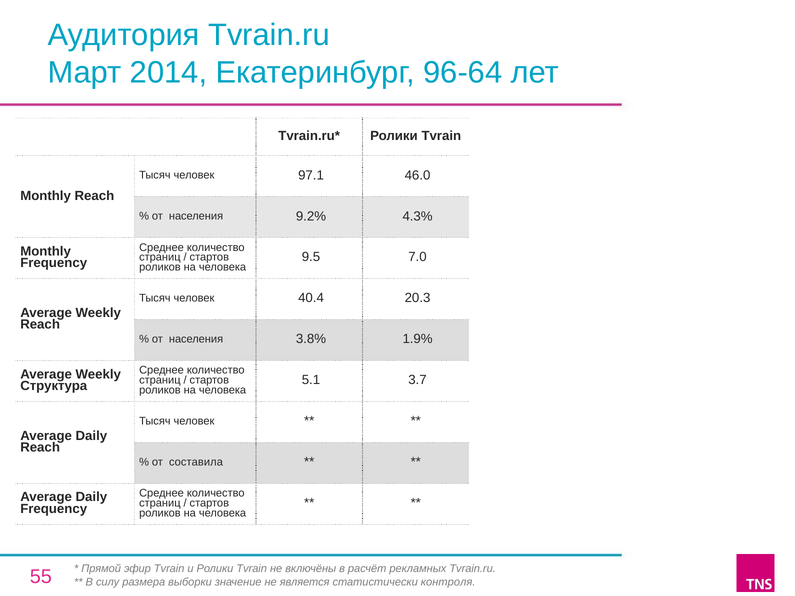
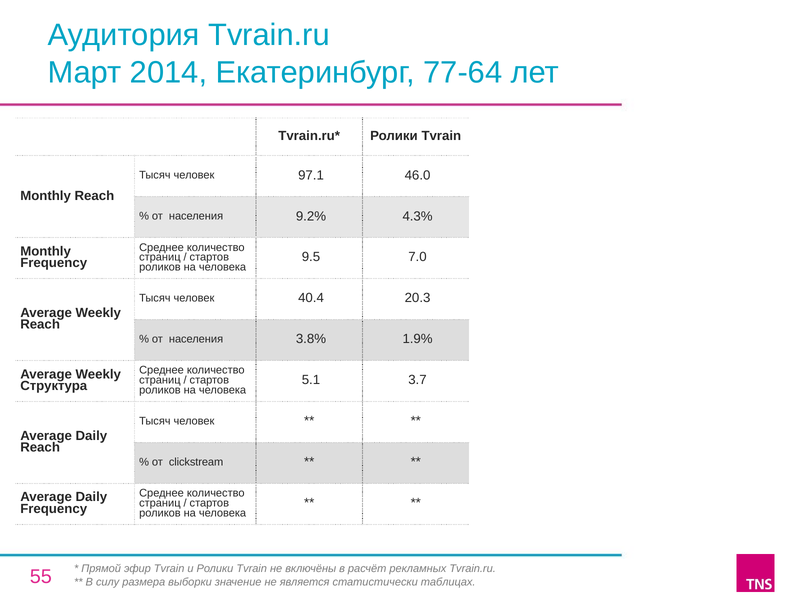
96-64: 96-64 -> 77-64
составила: составила -> clickstream
контроля: контроля -> таблицах
